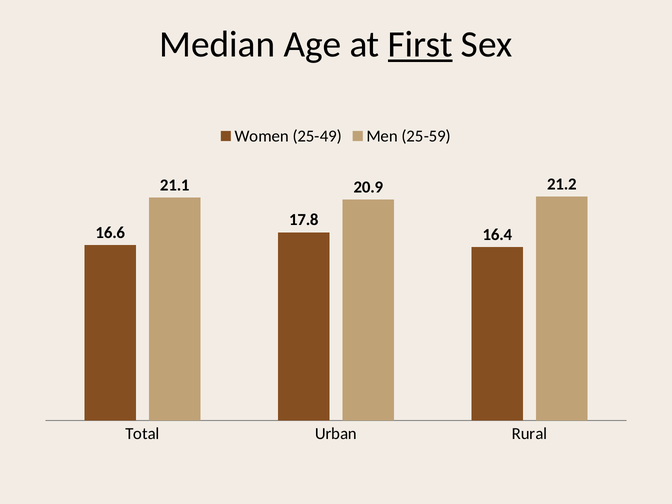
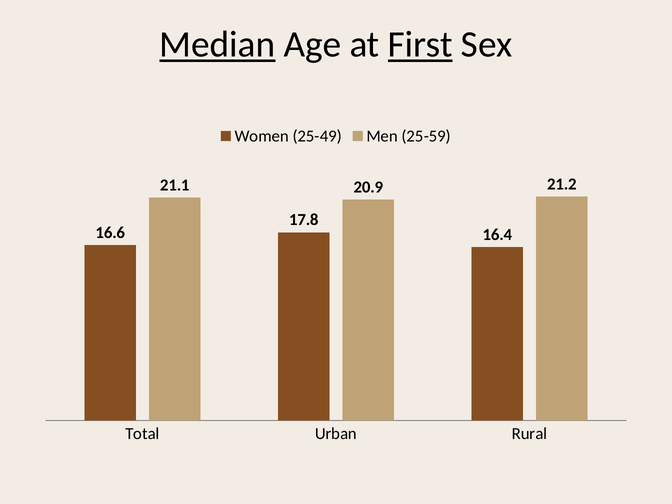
Median underline: none -> present
